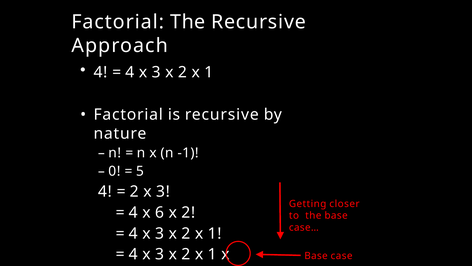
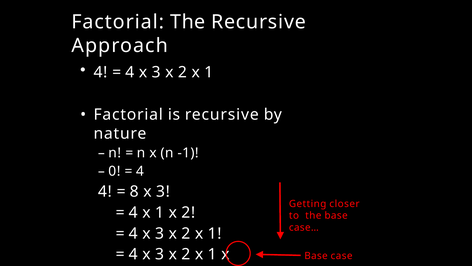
5 at (140, 171): 5 -> 4
2 at (134, 191): 2 -> 8
4 x 6: 6 -> 1
